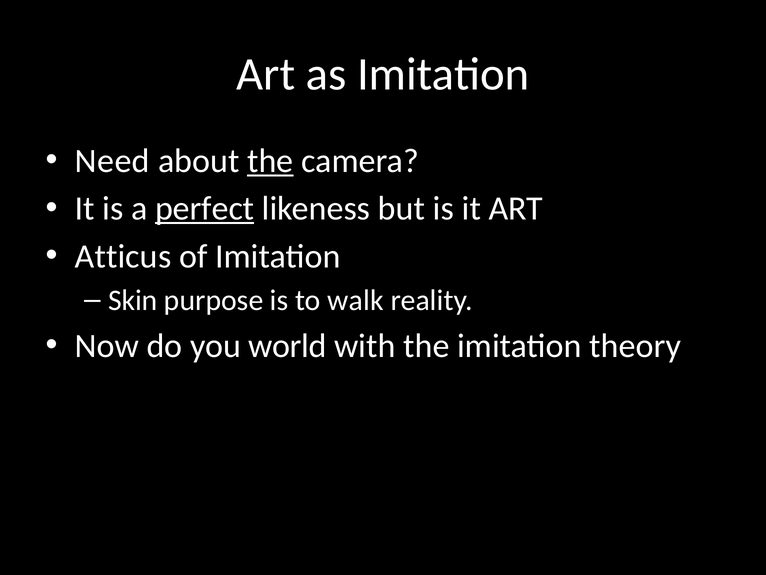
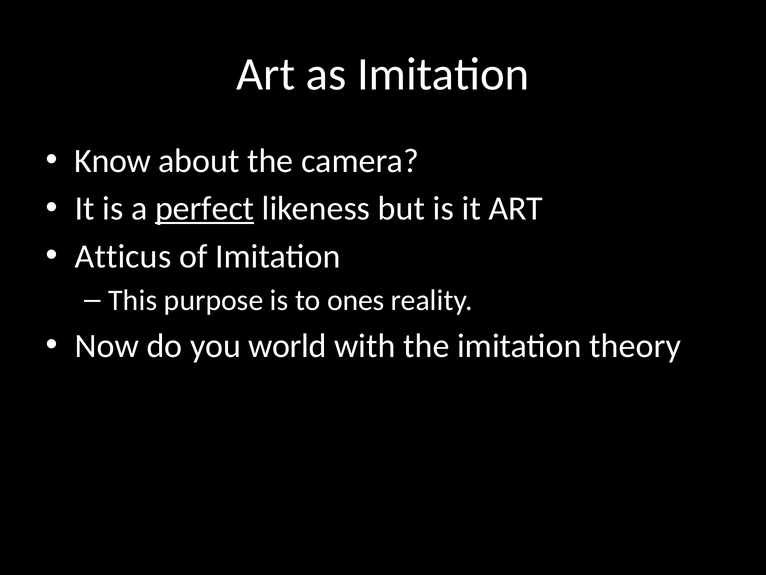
Need: Need -> Know
the at (270, 161) underline: present -> none
Skin: Skin -> This
walk: walk -> ones
